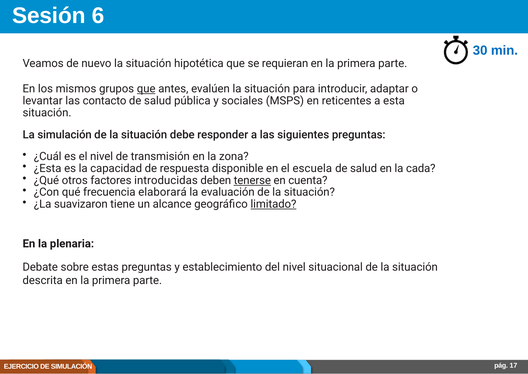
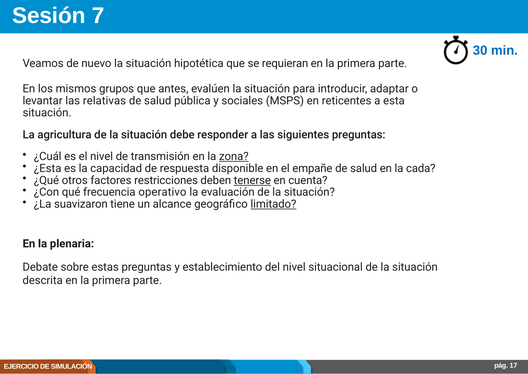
6: 6 -> 7
que at (146, 89) underline: present -> none
contacto: contacto -> relativas
La simulación: simulación -> agricultura
zona underline: none -> present
escuela: escuela -> empañe
introducidas: introducidas -> restricciones
elaborará: elaborará -> operativo
